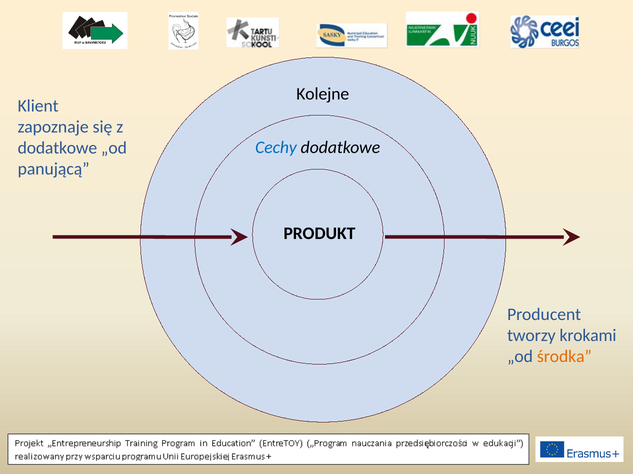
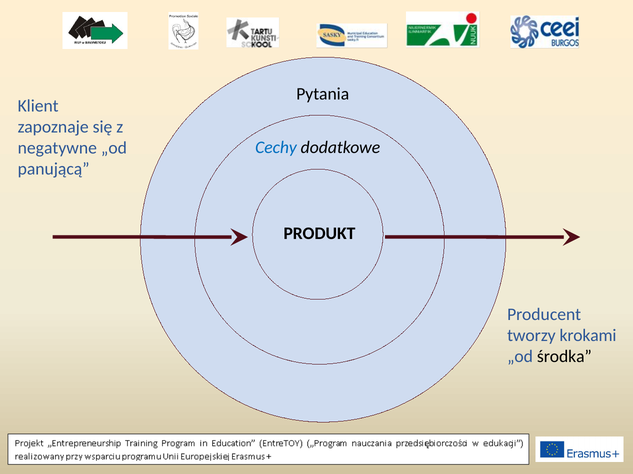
Kolejne: Kolejne -> Pytania
dodatkowe at (57, 148): dodatkowe -> negatywne
środka colour: orange -> black
